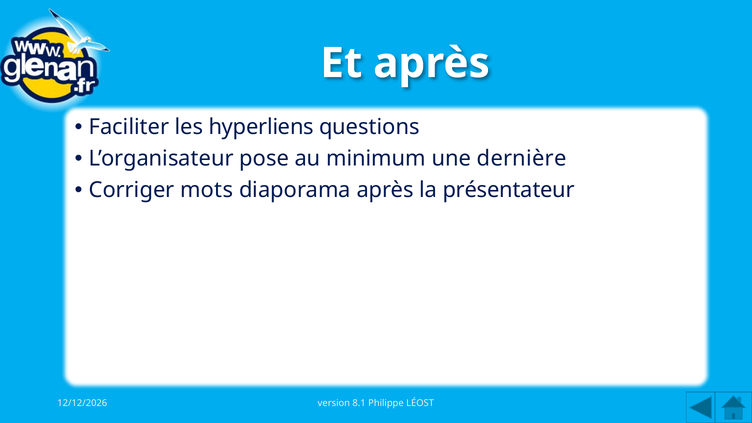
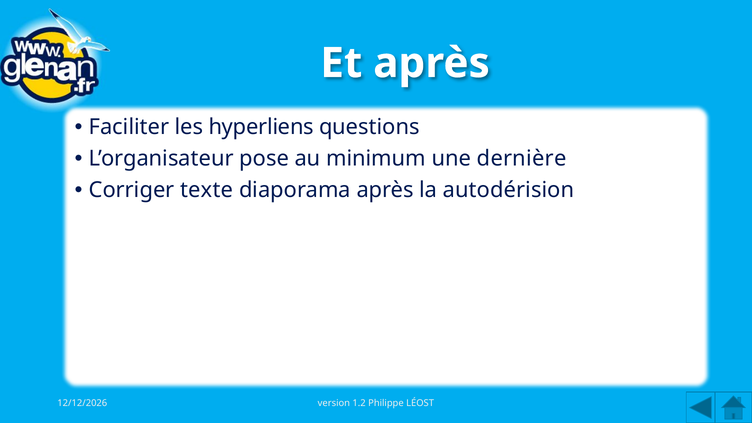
mots: mots -> texte
présentateur: présentateur -> autodérision
8.1: 8.1 -> 1.2
